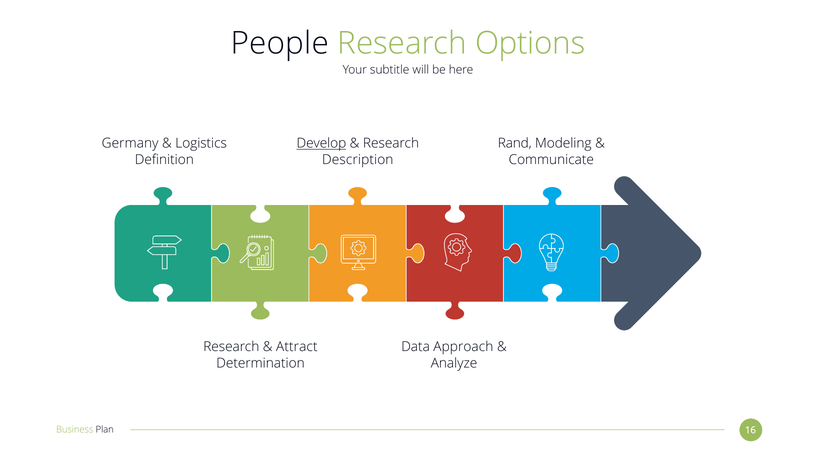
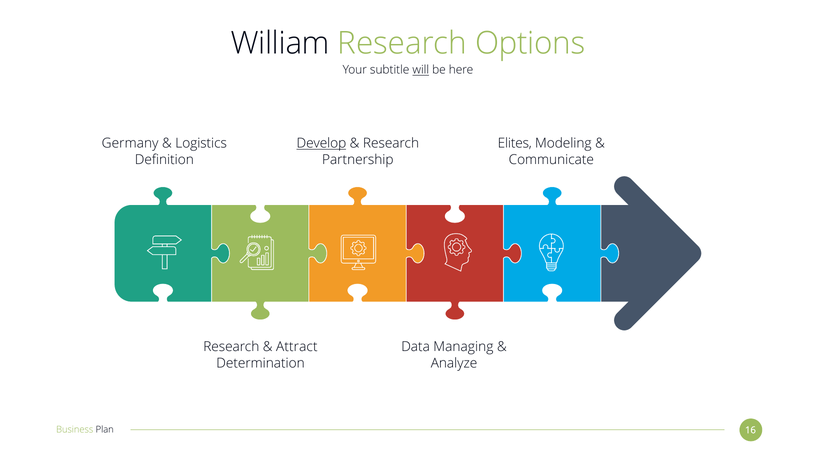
People: People -> William
will underline: none -> present
Rand: Rand -> Elites
Description: Description -> Partnership
Approach: Approach -> Managing
